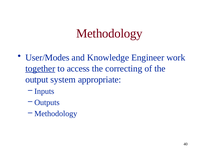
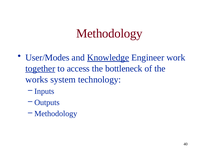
Knowledge underline: none -> present
correcting: correcting -> bottleneck
output: output -> works
appropriate: appropriate -> technology
